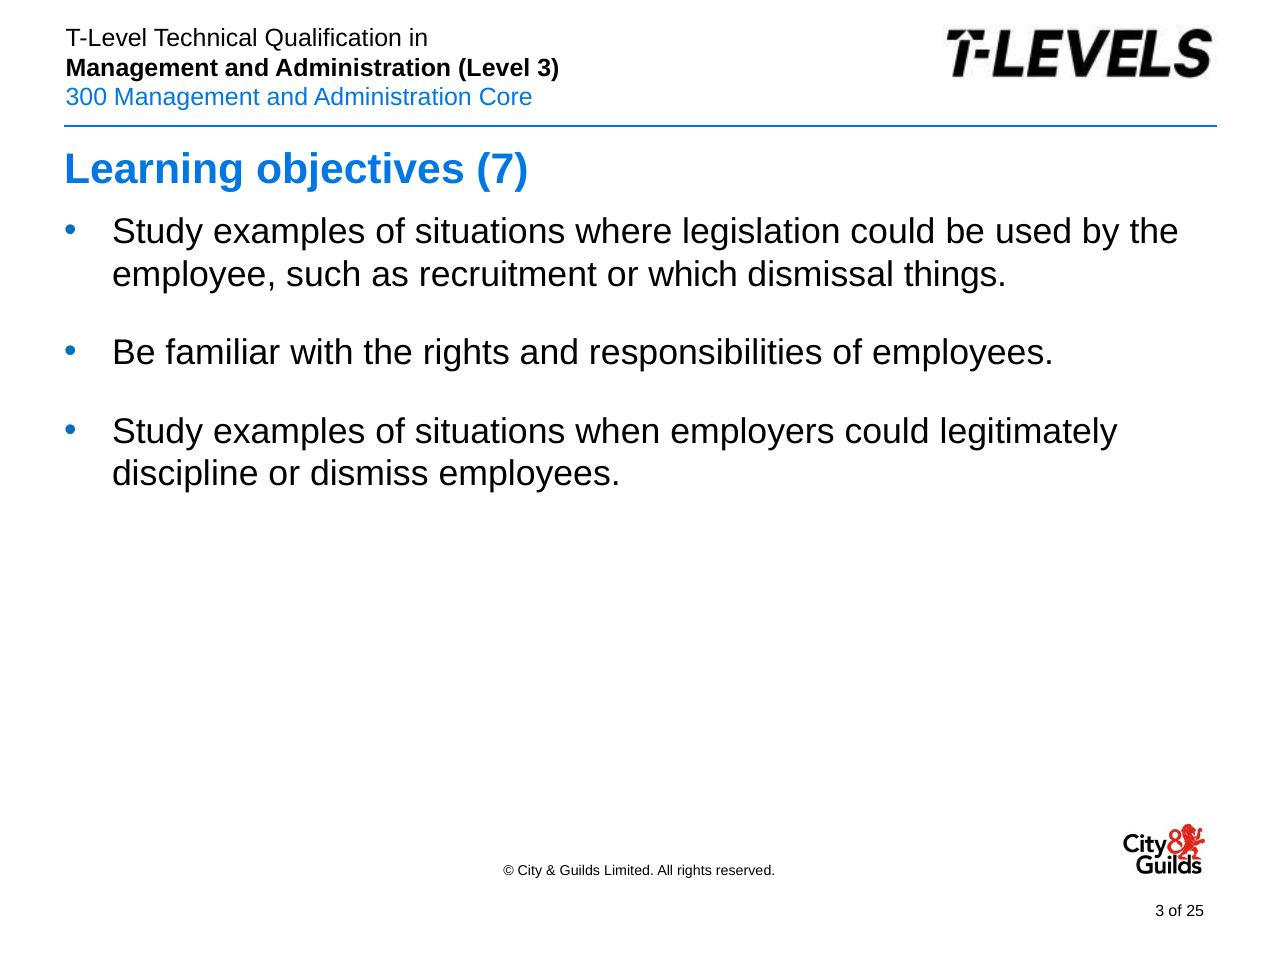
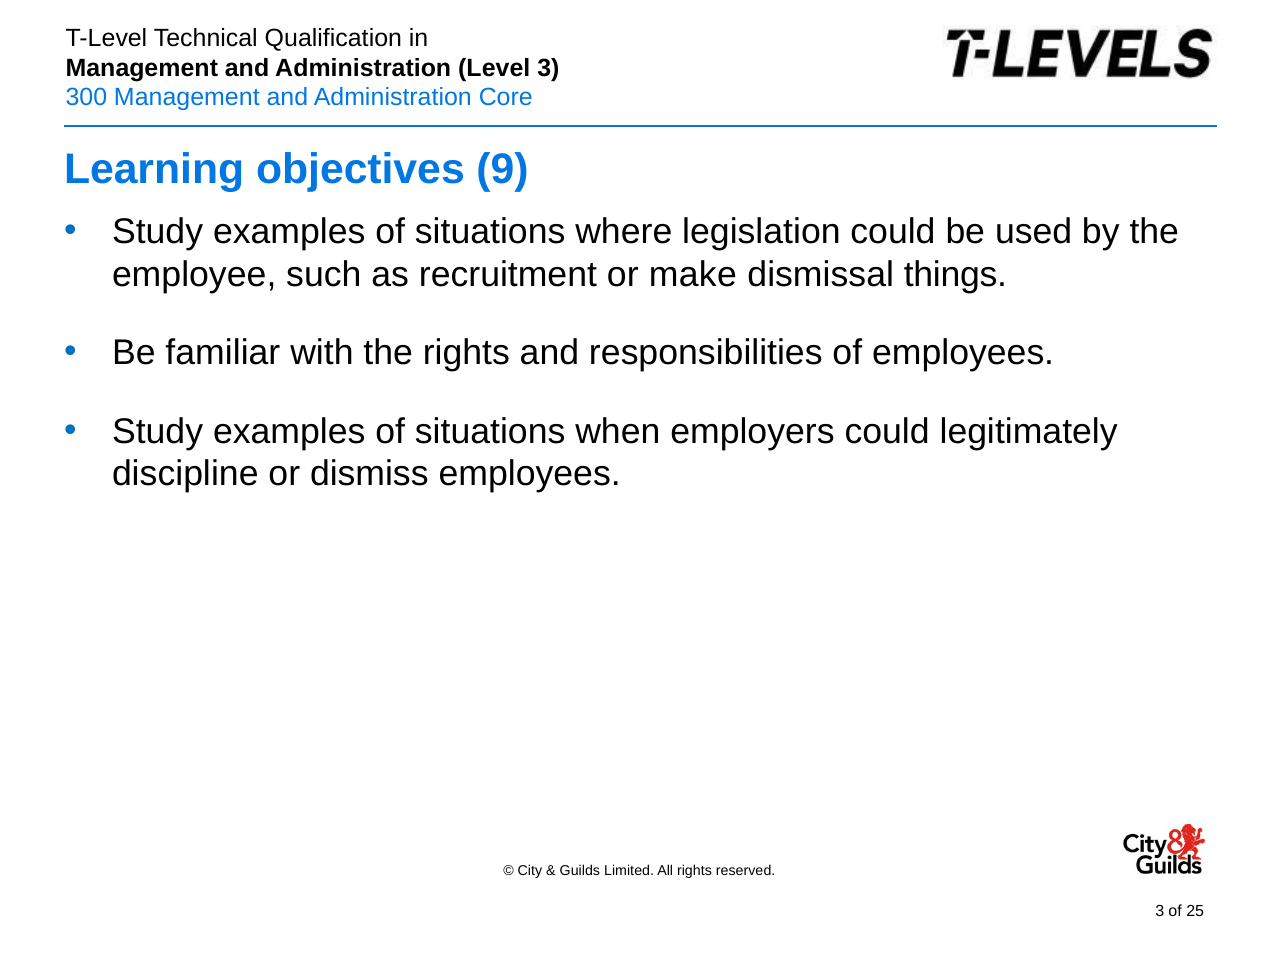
7: 7 -> 9
which: which -> make
